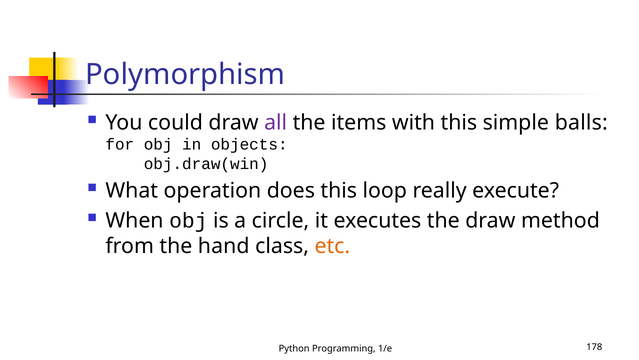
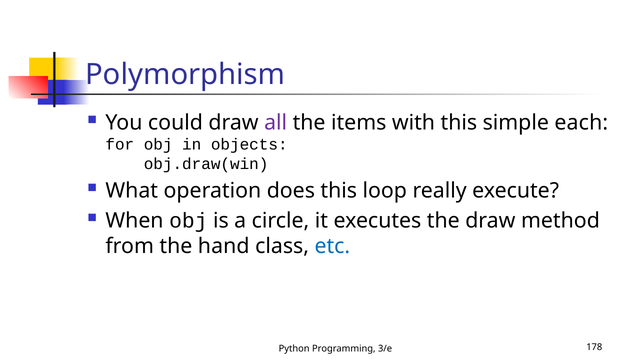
balls: balls -> each
etc colour: orange -> blue
1/e: 1/e -> 3/e
